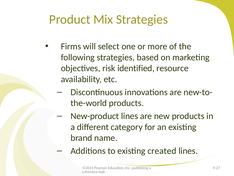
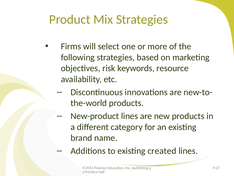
identified: identified -> keywords
